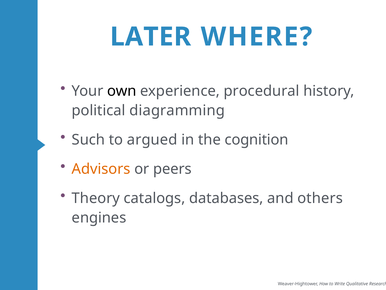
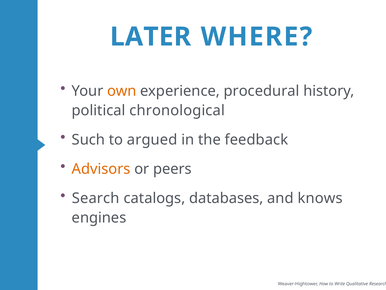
own colour: black -> orange
diagramming: diagramming -> chronological
cognition: cognition -> feedback
Theory: Theory -> Search
others: others -> knows
